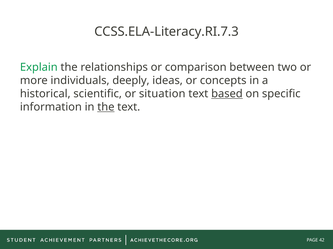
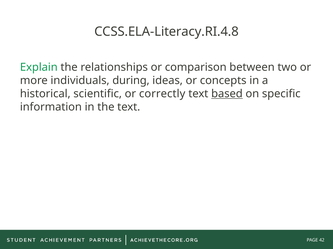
CCSS.ELA-Literacy.RI.7.3: CCSS.ELA-Literacy.RI.7.3 -> CCSS.ELA-Literacy.RI.4.8
deeply: deeply -> during
situation: situation -> correctly
the at (106, 107) underline: present -> none
